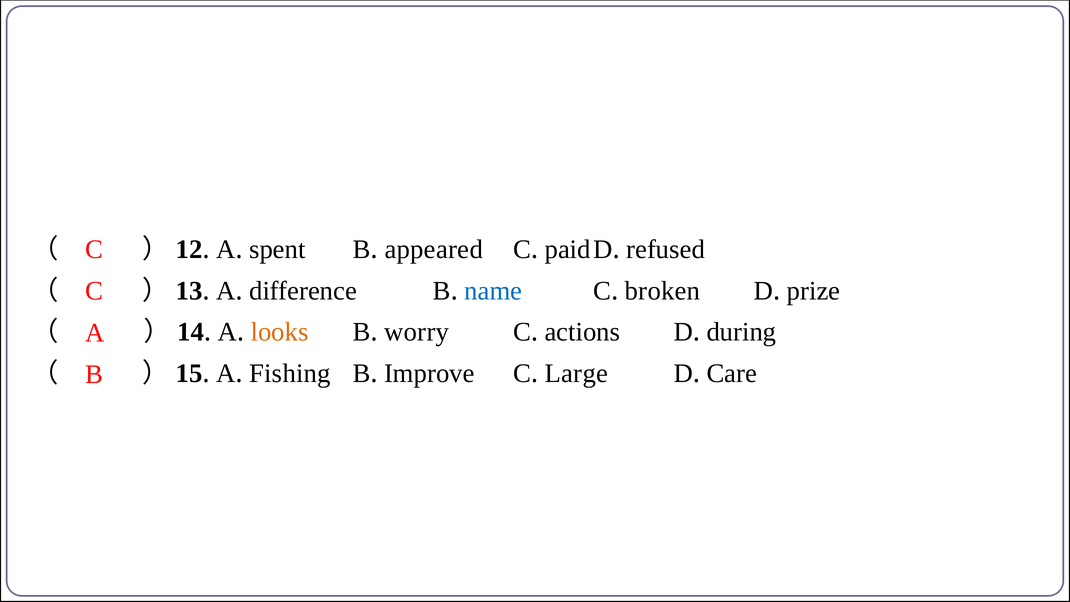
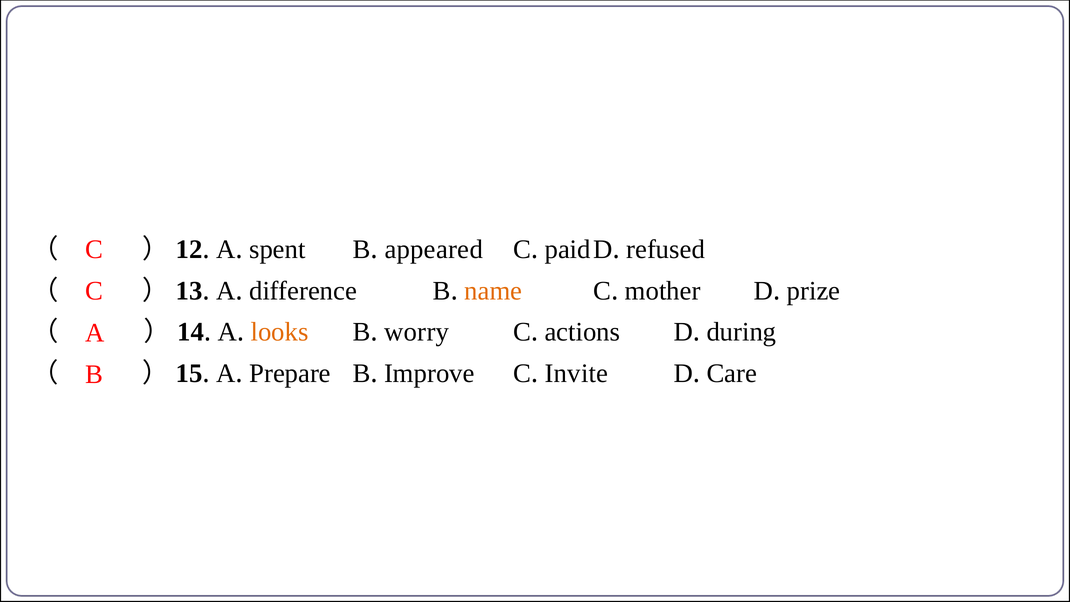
name colour: blue -> orange
broken: broken -> mother
Fishing: Fishing -> Prepare
Large: Large -> Invite
